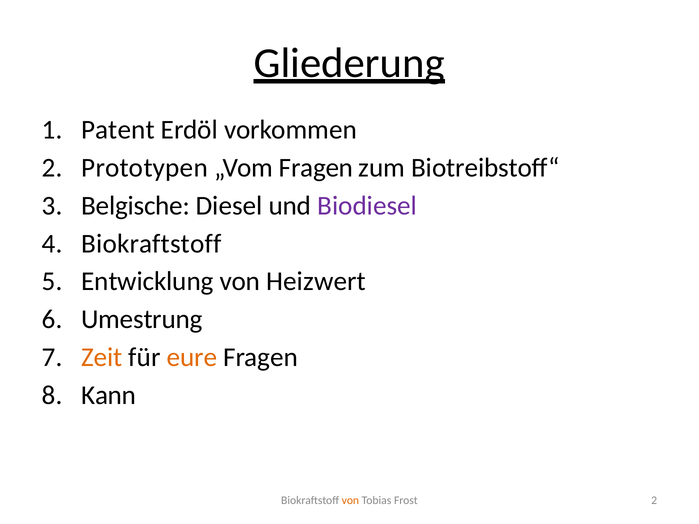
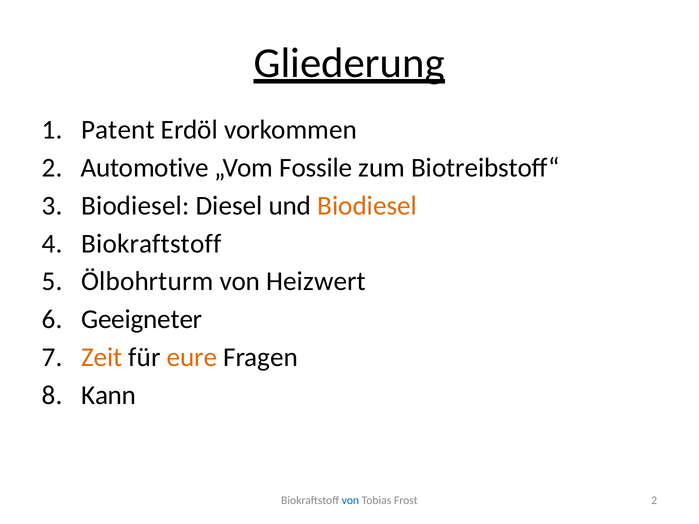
Prototypen: Prototypen -> Automotive
„Vom Fragen: Fragen -> Fossile
Belgische at (136, 206): Belgische -> Biodiesel
Biodiesel at (367, 206) colour: purple -> orange
Entwicklung: Entwicklung -> Ölbohrturm
Umestrung: Umestrung -> Geeigneter
von at (350, 501) colour: orange -> blue
